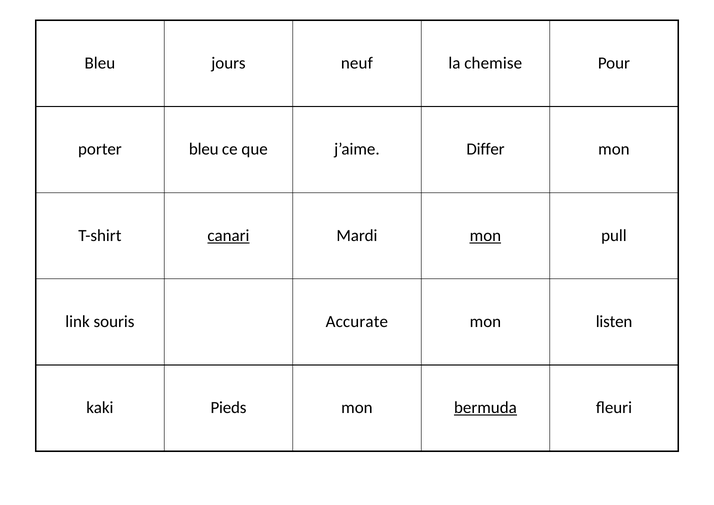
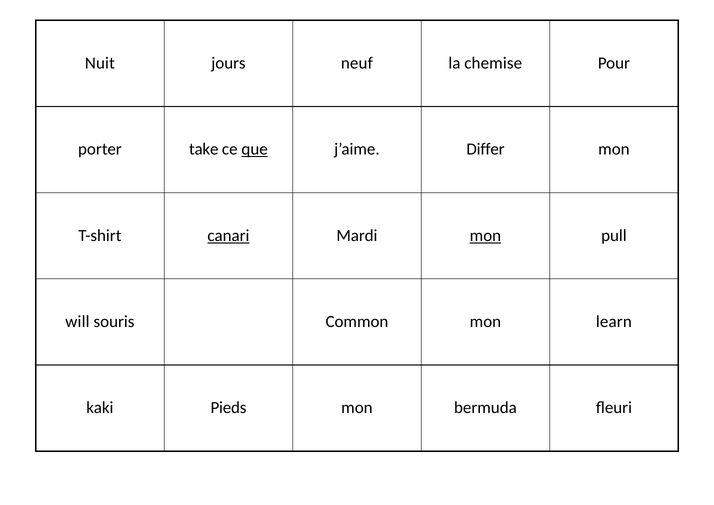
Bleu at (100, 63): Bleu -> Nuit
porter bleu: bleu -> take
que underline: none -> present
link: link -> will
Accurate: Accurate -> Common
listen: listen -> learn
bermuda underline: present -> none
